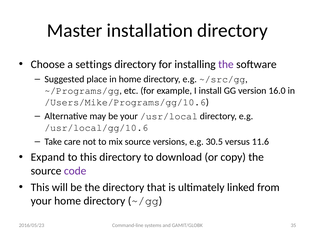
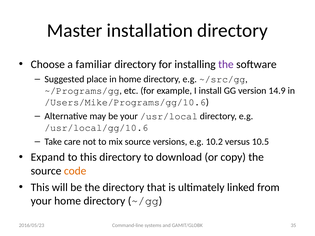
settings: settings -> familiar
16.0: 16.0 -> 14.9
30.5: 30.5 -> 10.2
11.6: 11.6 -> 10.5
code colour: purple -> orange
